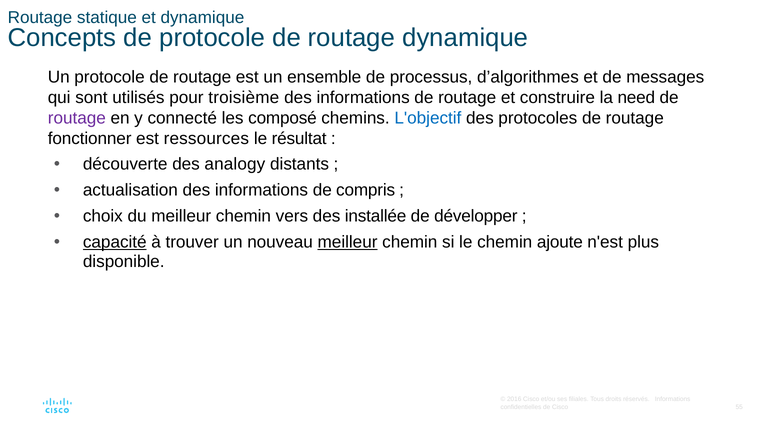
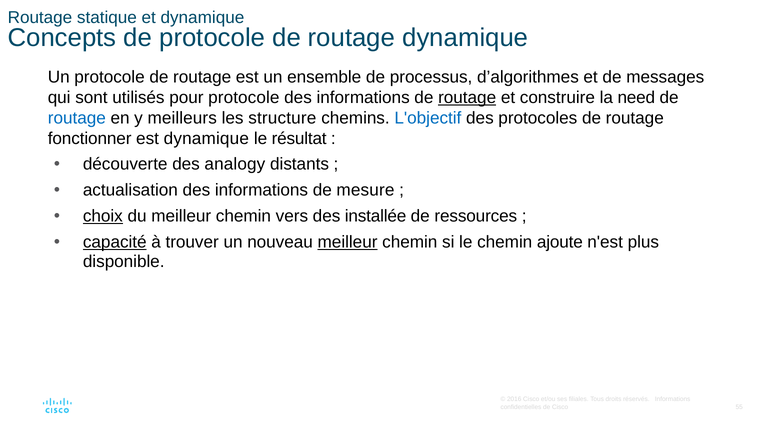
pour troisième: troisième -> protocole
routage at (467, 98) underline: none -> present
routage at (77, 118) colour: purple -> blue
connecté: connecté -> meilleurs
composé: composé -> structure
est ressources: ressources -> dynamique
compris: compris -> mesure
choix underline: none -> present
développer: développer -> ressources
